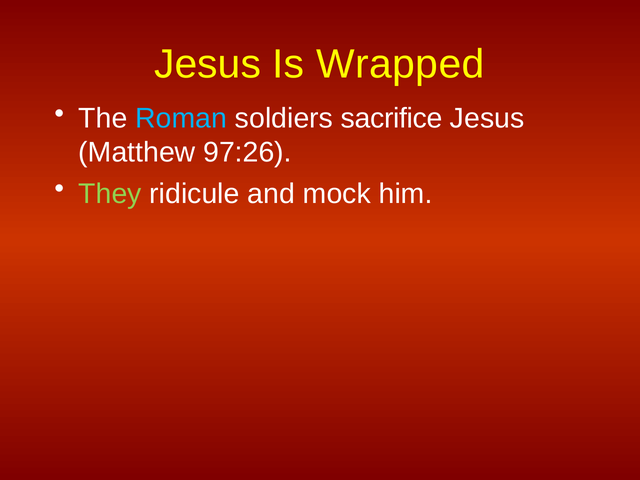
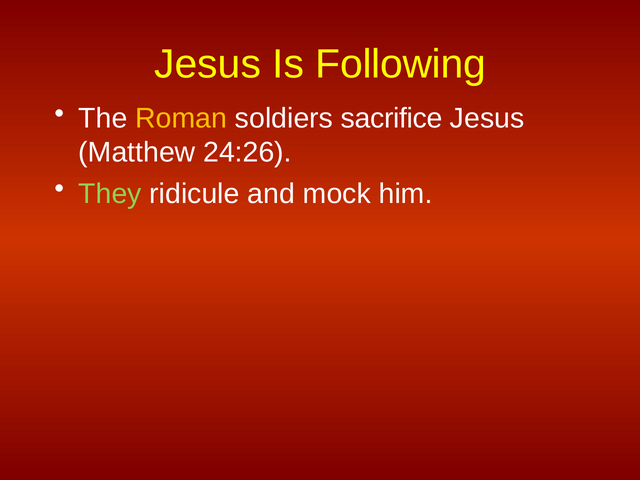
Wrapped: Wrapped -> Following
Roman colour: light blue -> yellow
97:26: 97:26 -> 24:26
